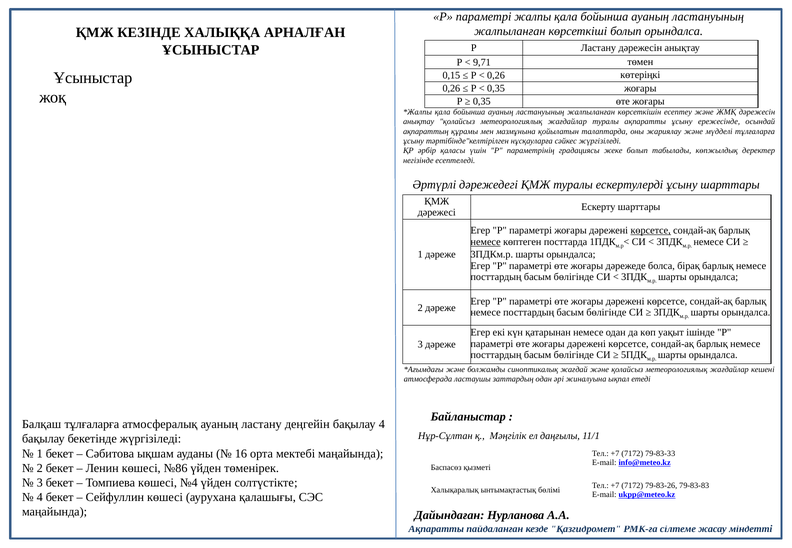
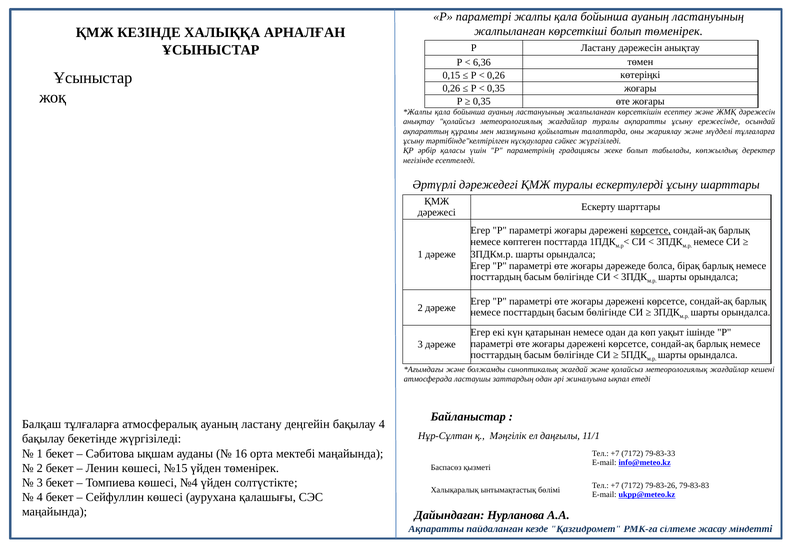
болып орындалса: орындалса -> төменірек
9,71: 9,71 -> 6,36
немесе at (486, 242) underline: present -> none
№86: №86 -> №15
